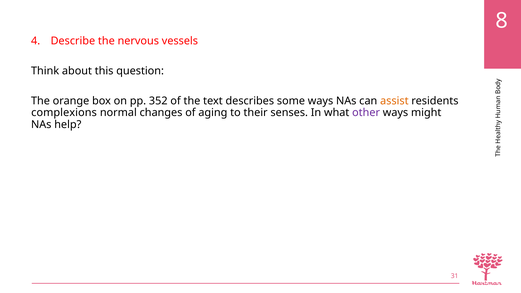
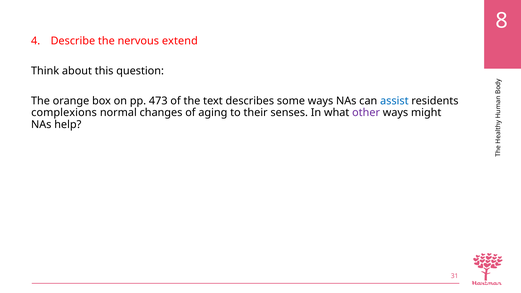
vessels: vessels -> extend
352: 352 -> 473
assist colour: orange -> blue
